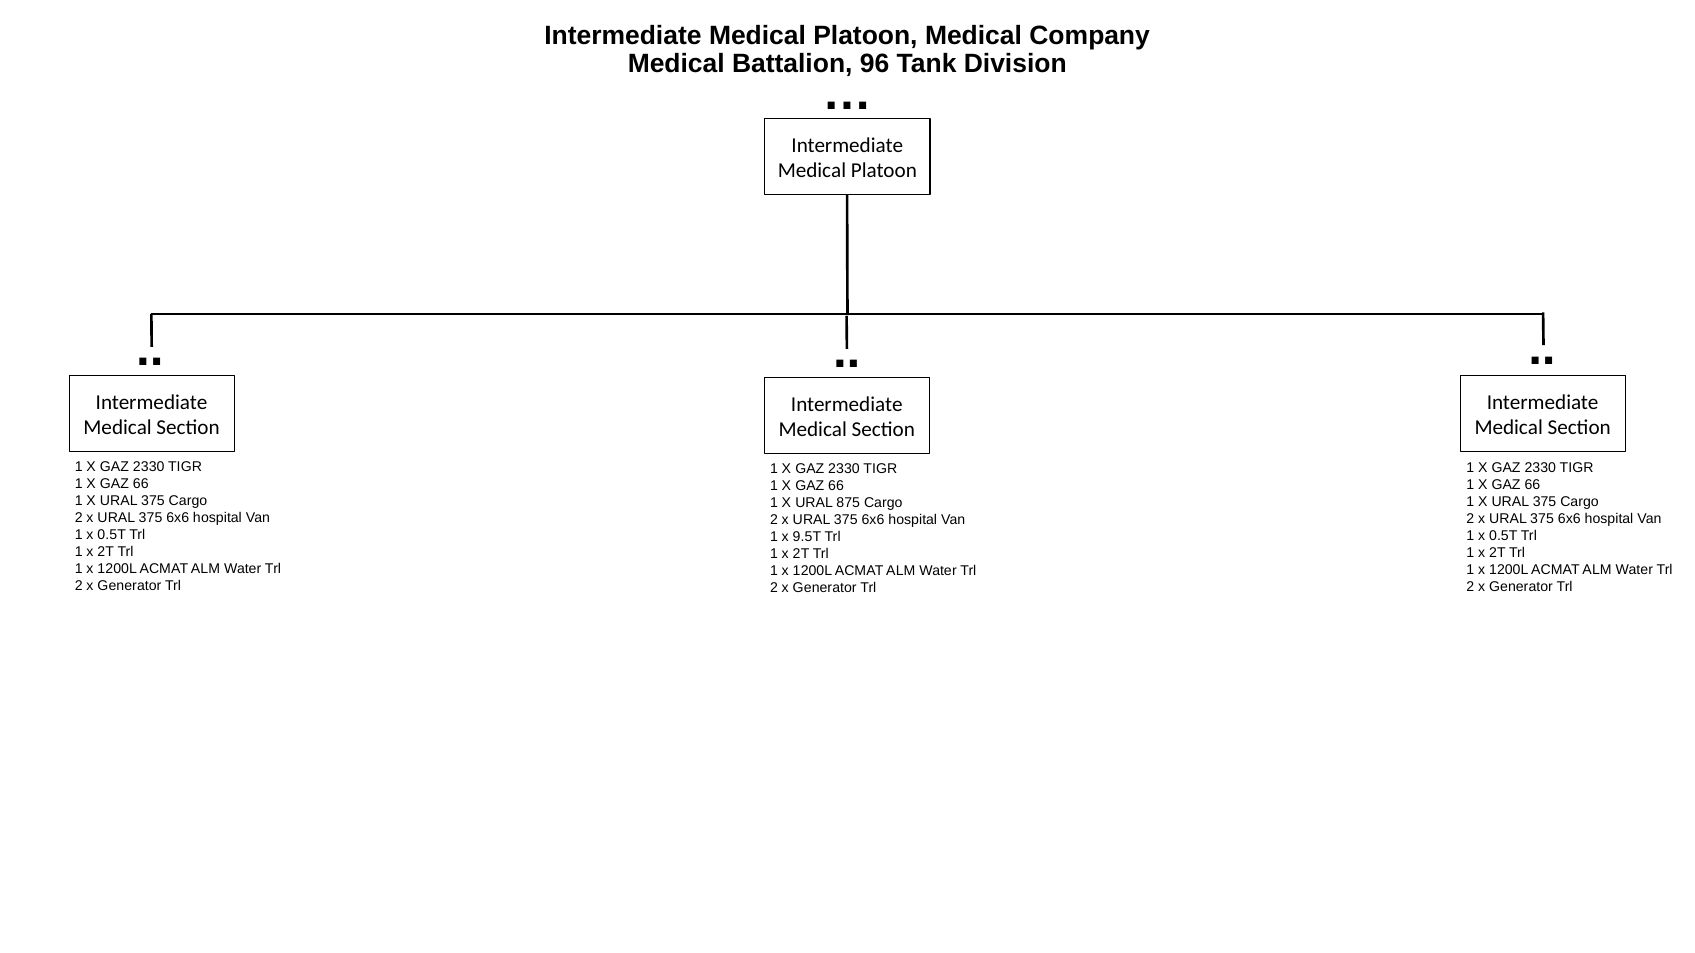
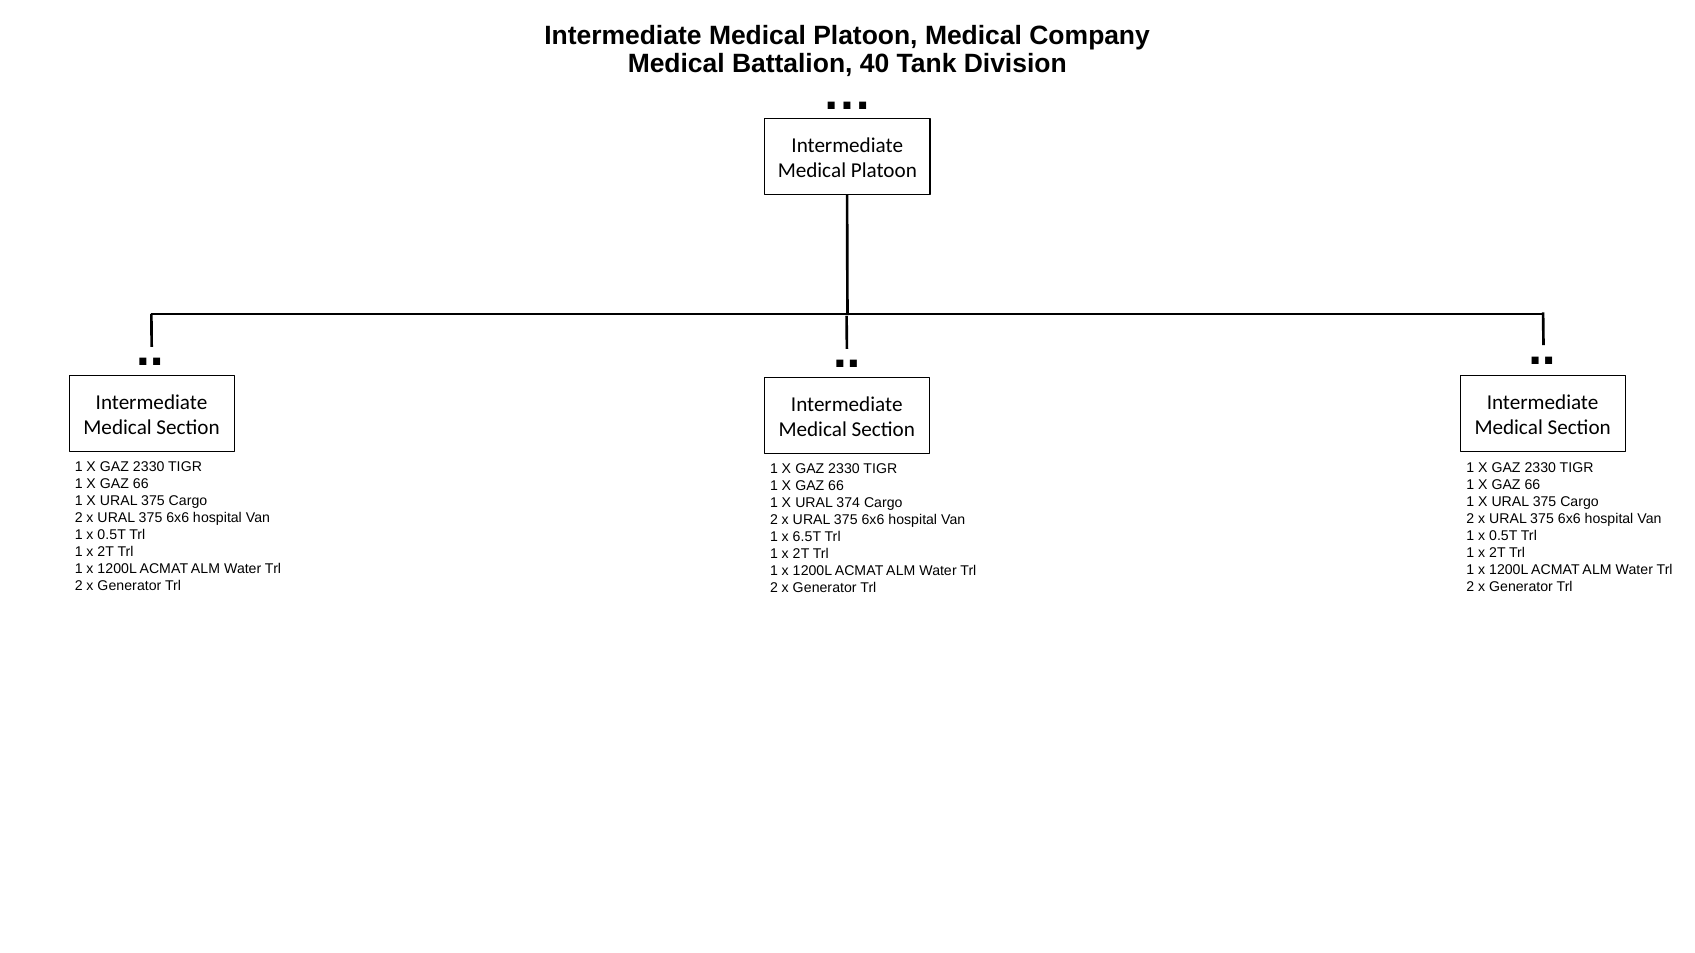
96: 96 -> 40
875: 875 -> 374
9.5T: 9.5T -> 6.5T
